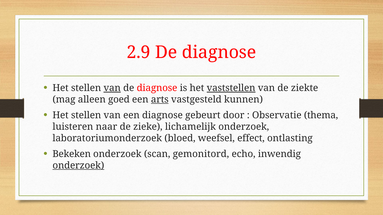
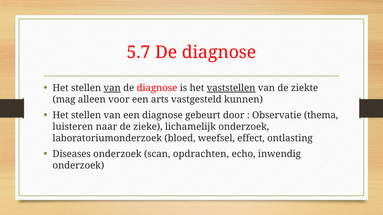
2.9: 2.9 -> 5.7
goed: goed -> voor
arts underline: present -> none
Bekeken: Bekeken -> Diseases
gemonitord: gemonitord -> opdrachten
onderzoek at (78, 166) underline: present -> none
